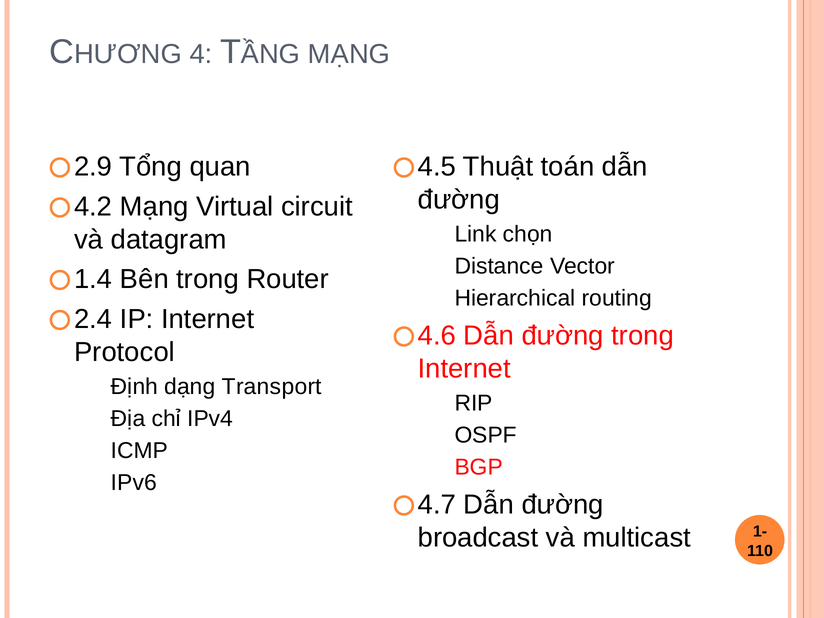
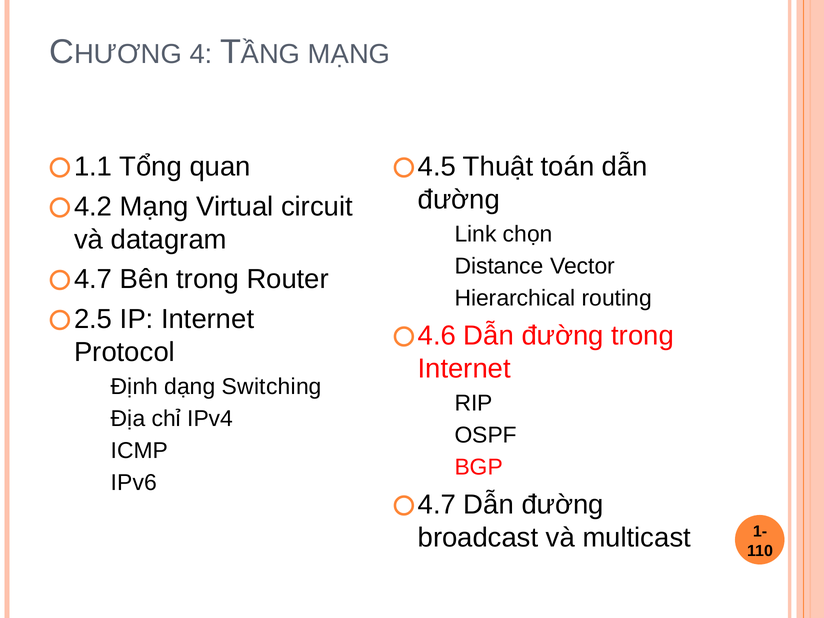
2.9: 2.9 -> 1.1
1.4 at (93, 279): 1.4 -> 4.7
2.4: 2.4 -> 2.5
Transport: Transport -> Switching
